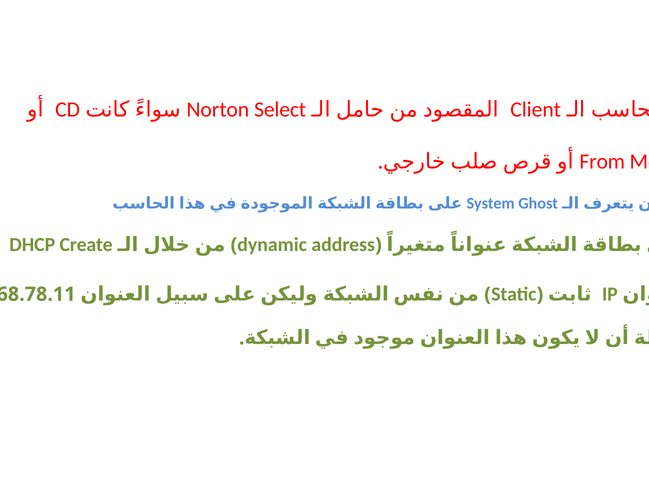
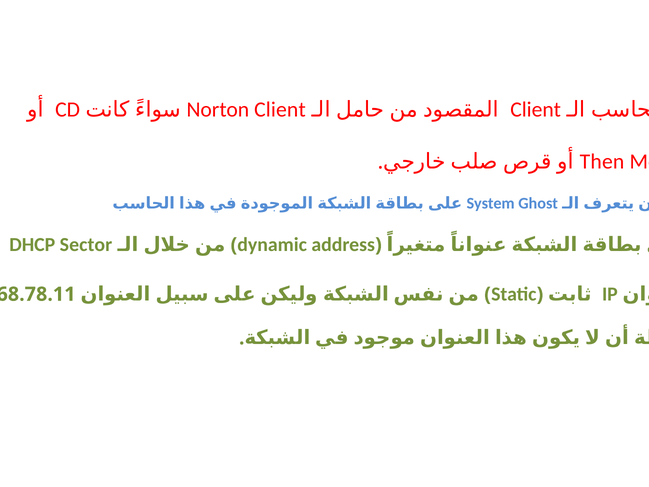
Norton Select: Select -> Client
From: From -> Then
Create: Create -> Sector
